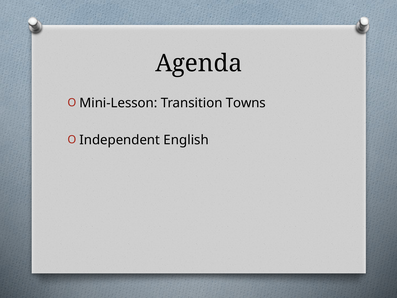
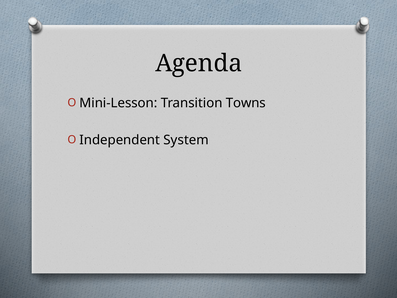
English: English -> System
